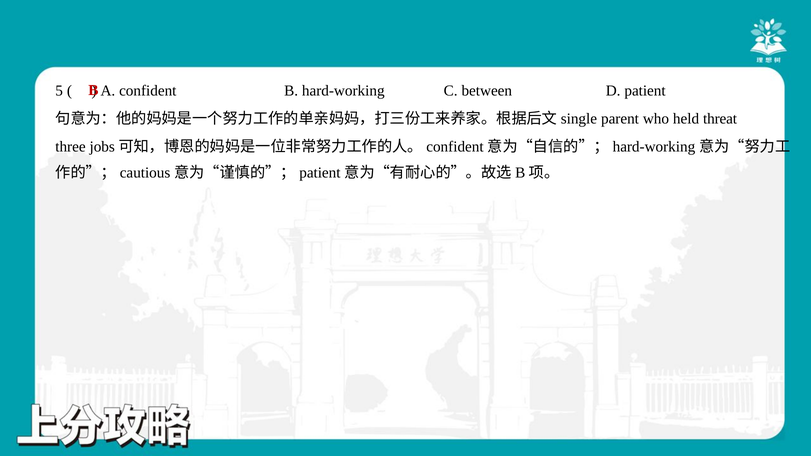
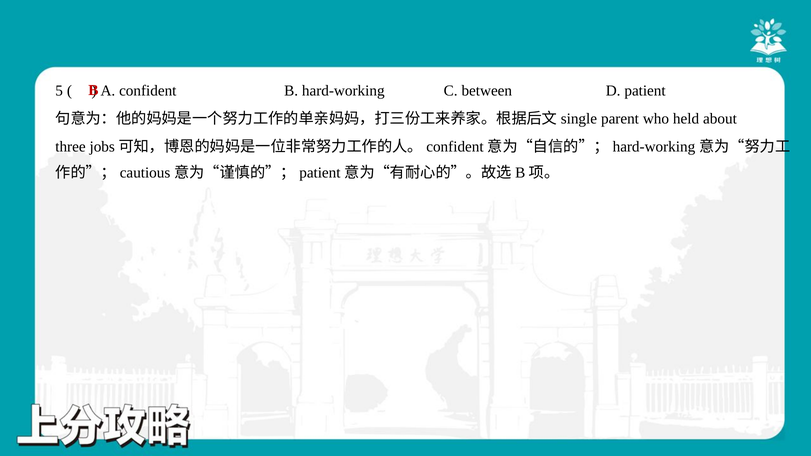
threat: threat -> about
